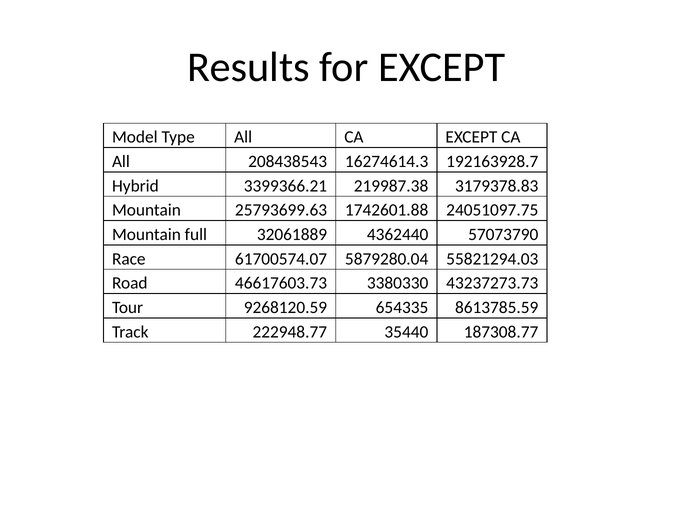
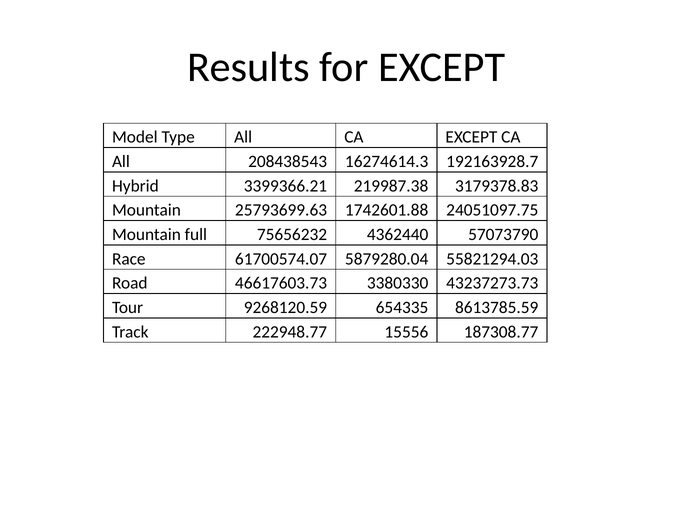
32061889: 32061889 -> 75656232
35440: 35440 -> 15556
